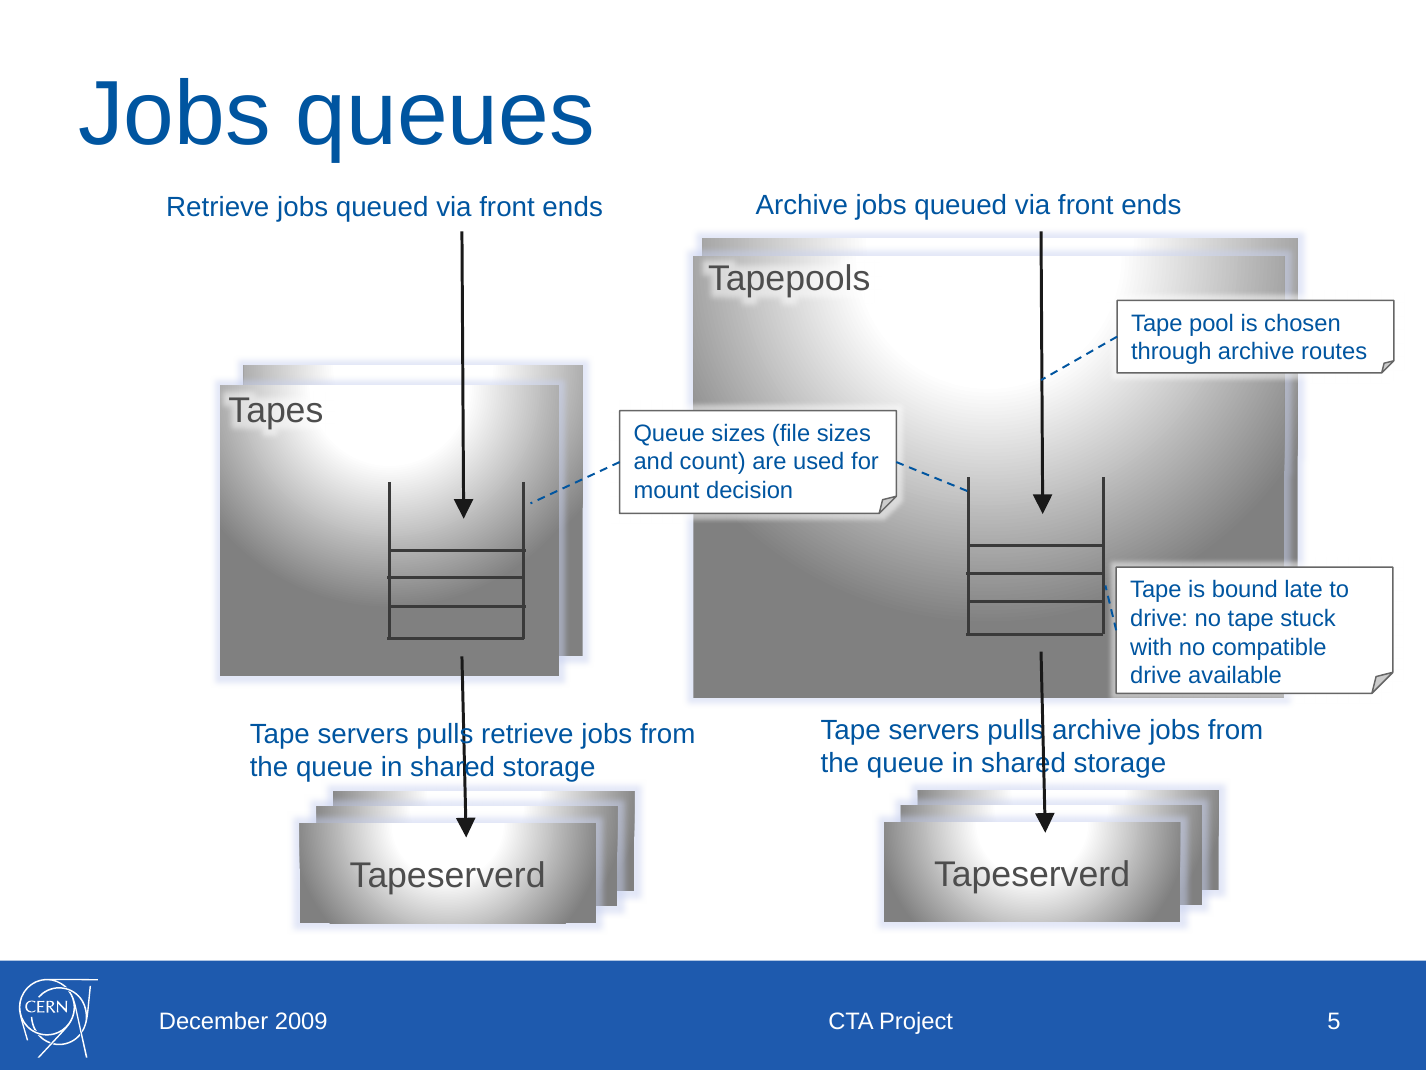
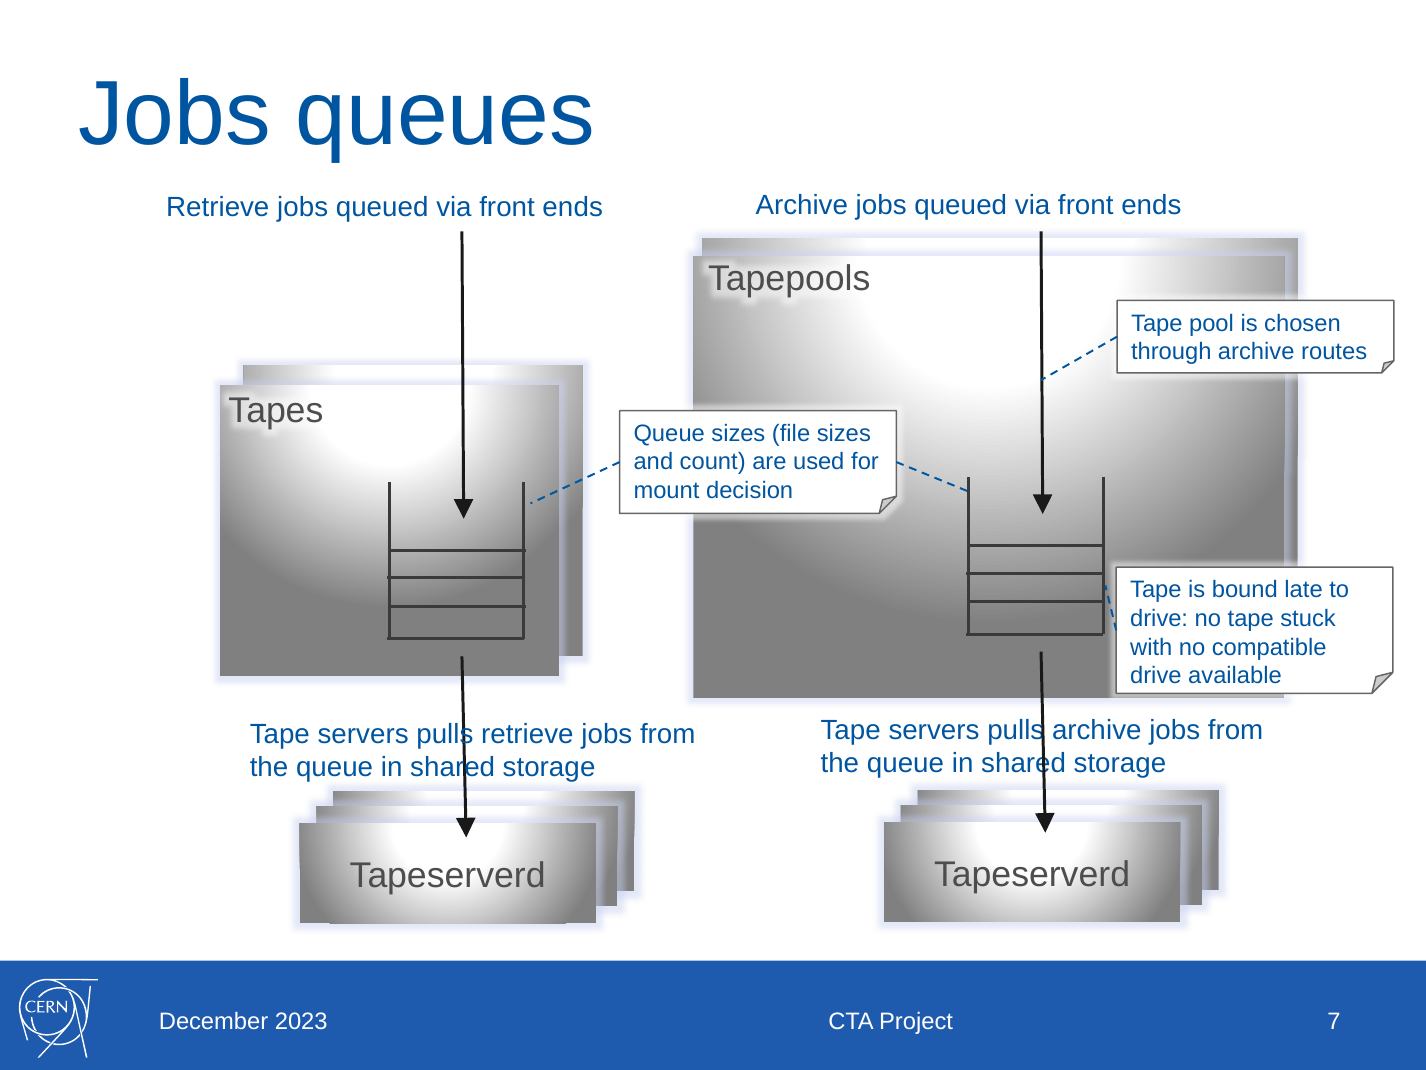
2009: 2009 -> 2023
5: 5 -> 7
